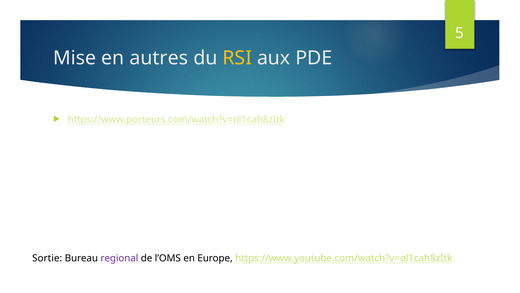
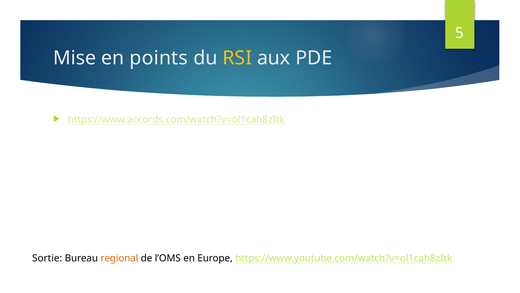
autres: autres -> points
https://www.porteurs.com/watch?v=ol1cah8zItk: https://www.porteurs.com/watch?v=ol1cah8zItk -> https://www.accords.com/watch?v=ol1cah8zItk
regional colour: purple -> orange
